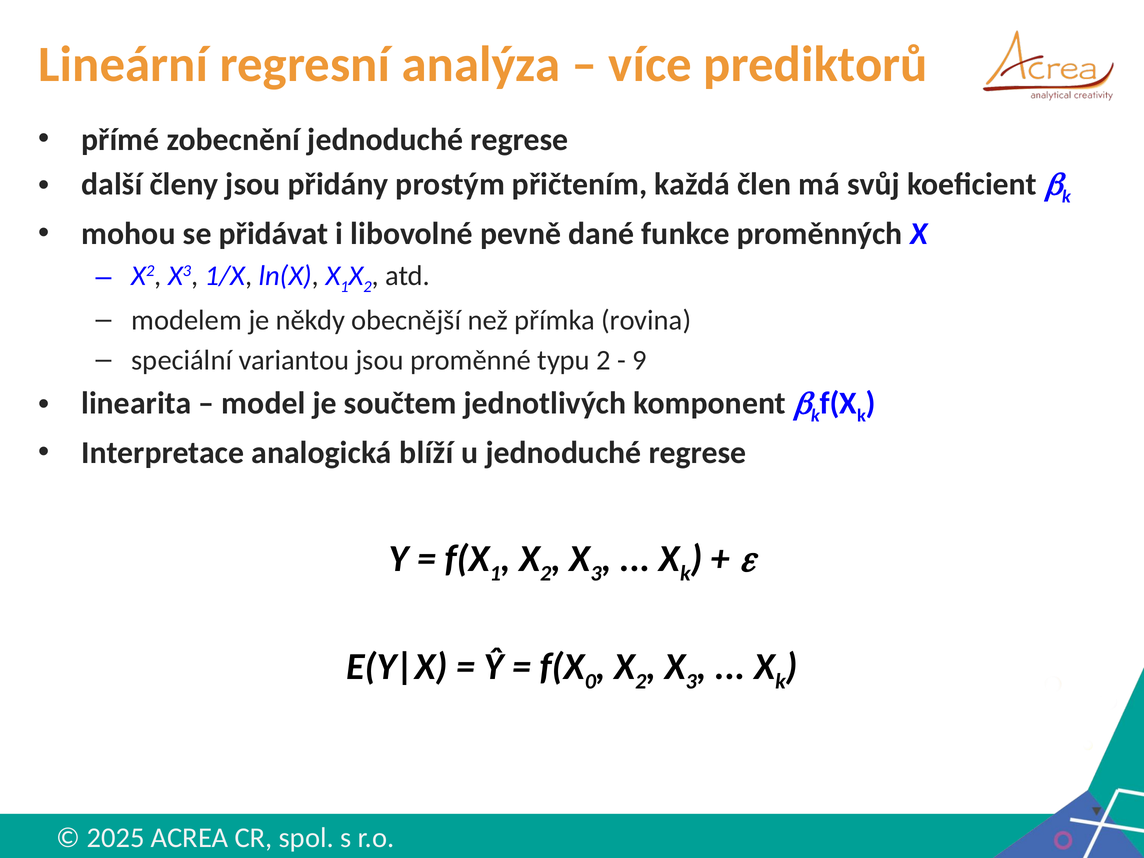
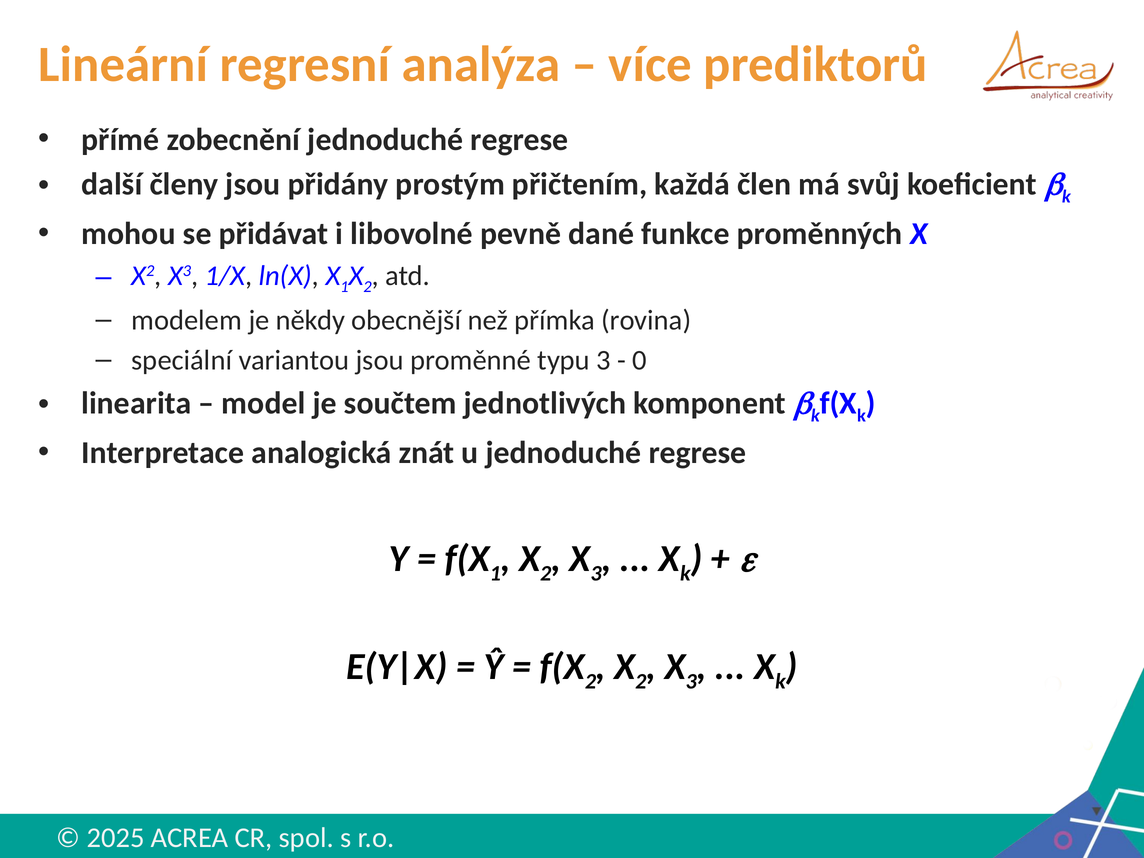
typu 2: 2 -> 3
9: 9 -> 0
blíží: blíží -> znát
0 at (590, 681): 0 -> 2
